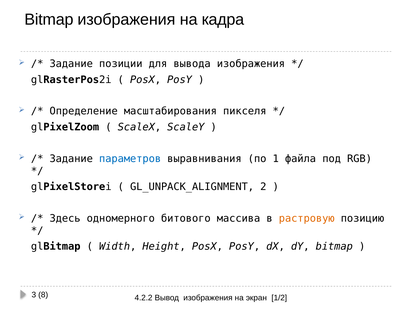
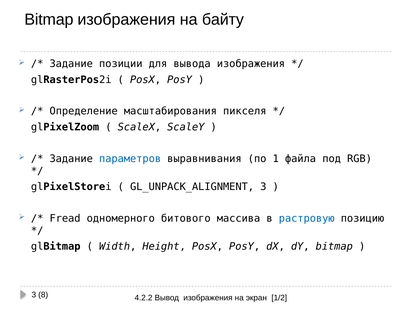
кадра: кадра -> байту
GL_UNPACK_ALIGNMENT 2: 2 -> 3
Здесь: Здесь -> Fread
растровую colour: orange -> blue
